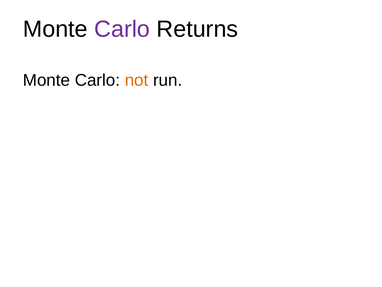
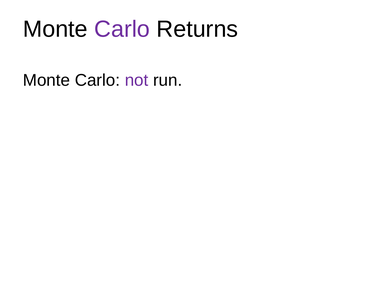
not colour: orange -> purple
